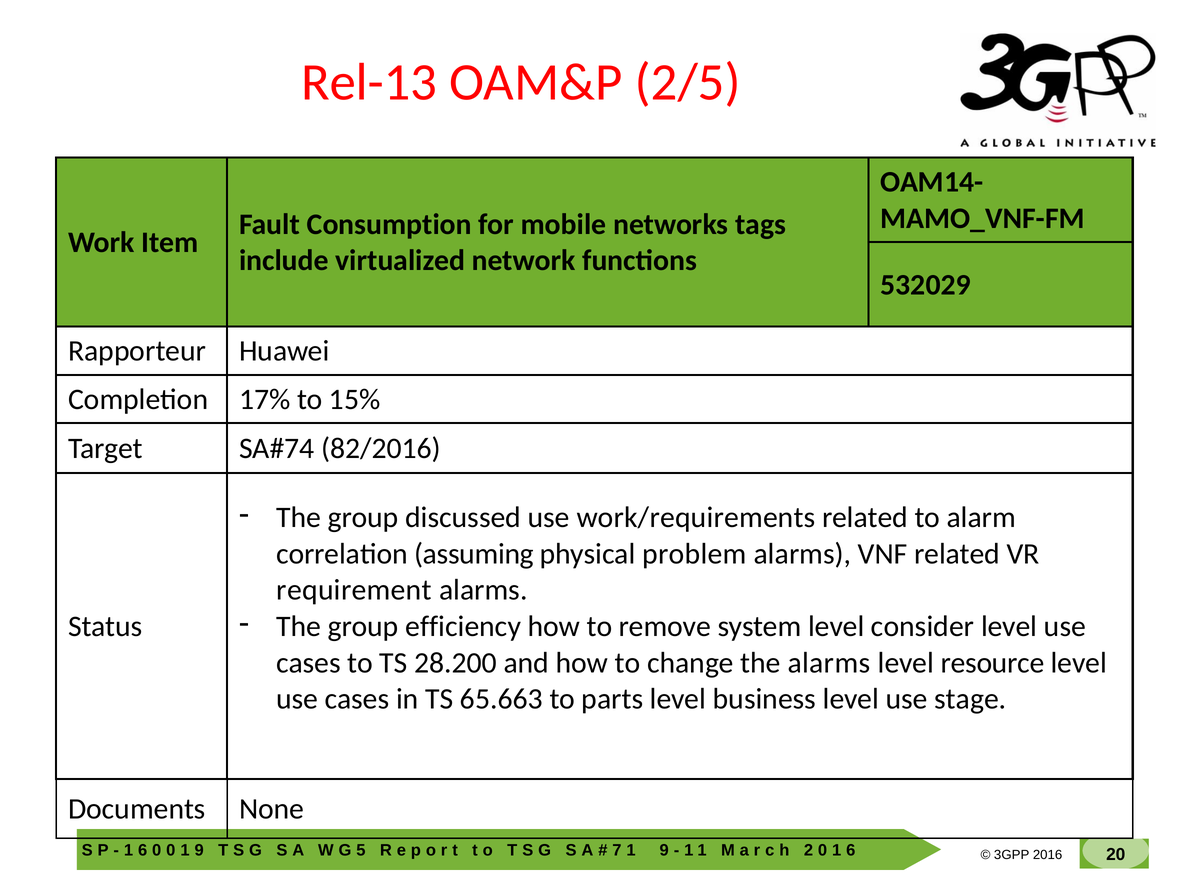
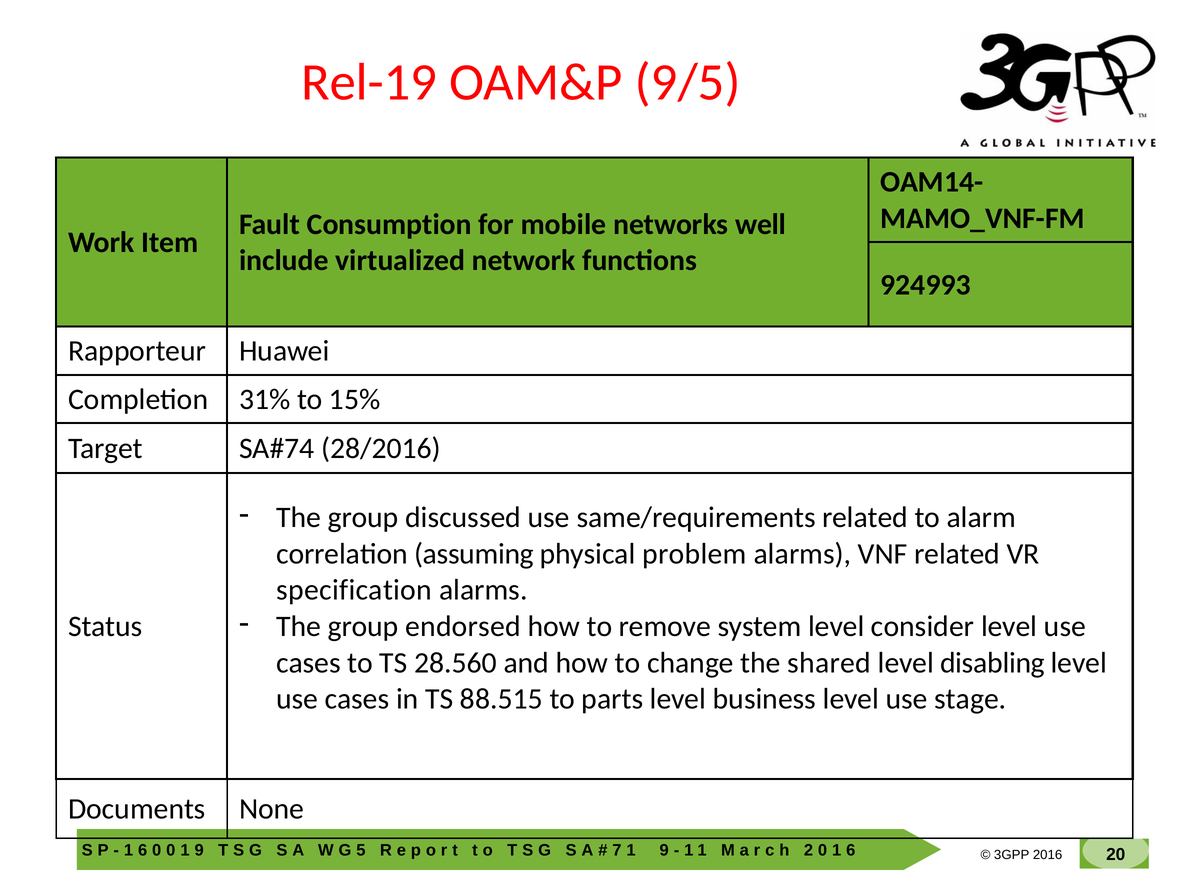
Rel-13: Rel-13 -> Rel-19
2/5: 2/5 -> 9/5
tags: tags -> well
532029: 532029 -> 924993
17%: 17% -> 31%
82/2016: 82/2016 -> 28/2016
work/requirements: work/requirements -> same/requirements
requirement: requirement -> specification
efficiency: efficiency -> endorsed
28.200: 28.200 -> 28.560
the alarms: alarms -> shared
resource: resource -> disabling
65.663: 65.663 -> 88.515
